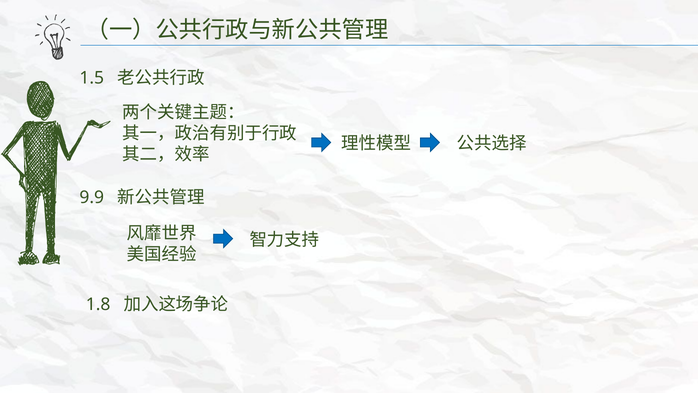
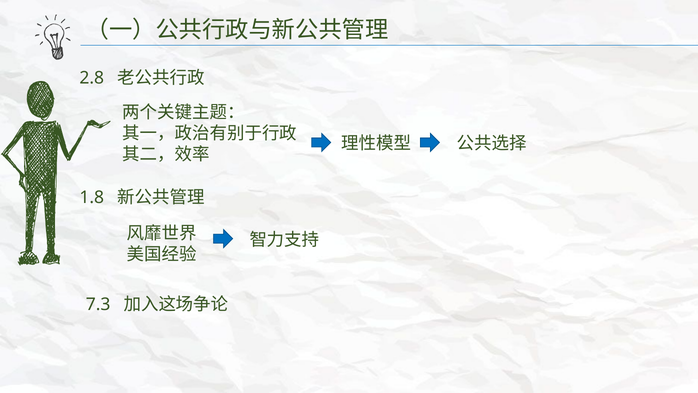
1.5: 1.5 -> 2.8
9.9: 9.9 -> 1.8
1.8: 1.8 -> 7.3
